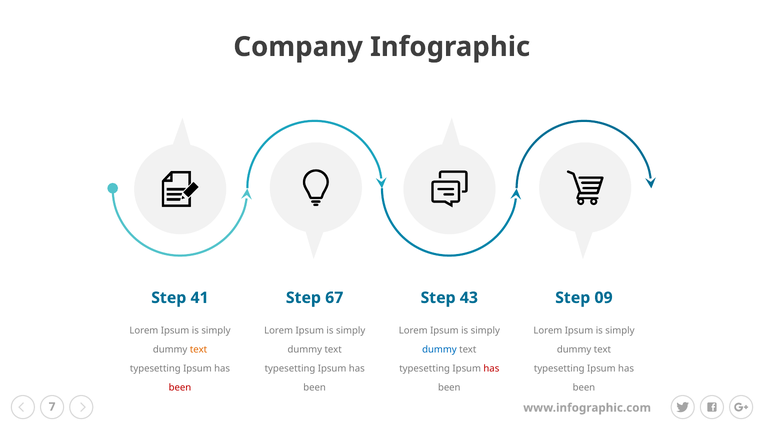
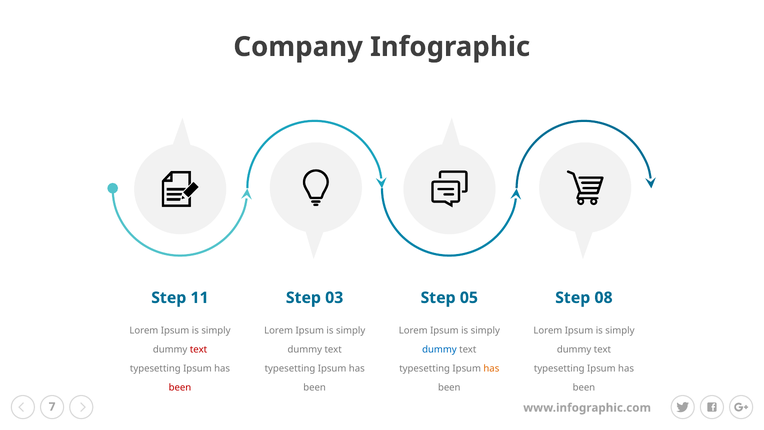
41: 41 -> 11
67: 67 -> 03
43: 43 -> 05
09: 09 -> 08
text at (199, 349) colour: orange -> red
has at (491, 368) colour: red -> orange
